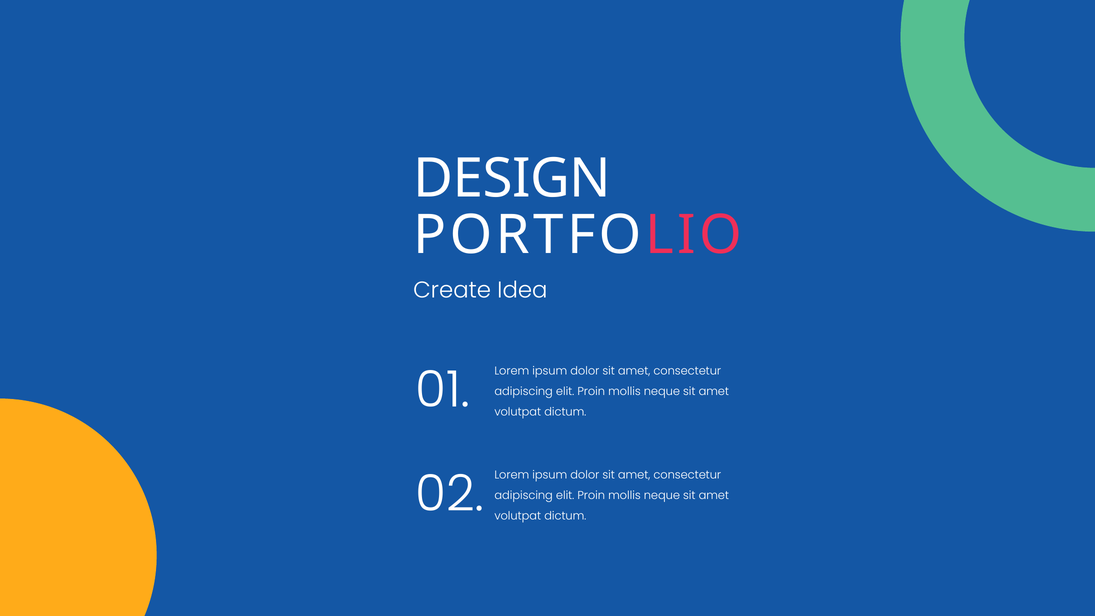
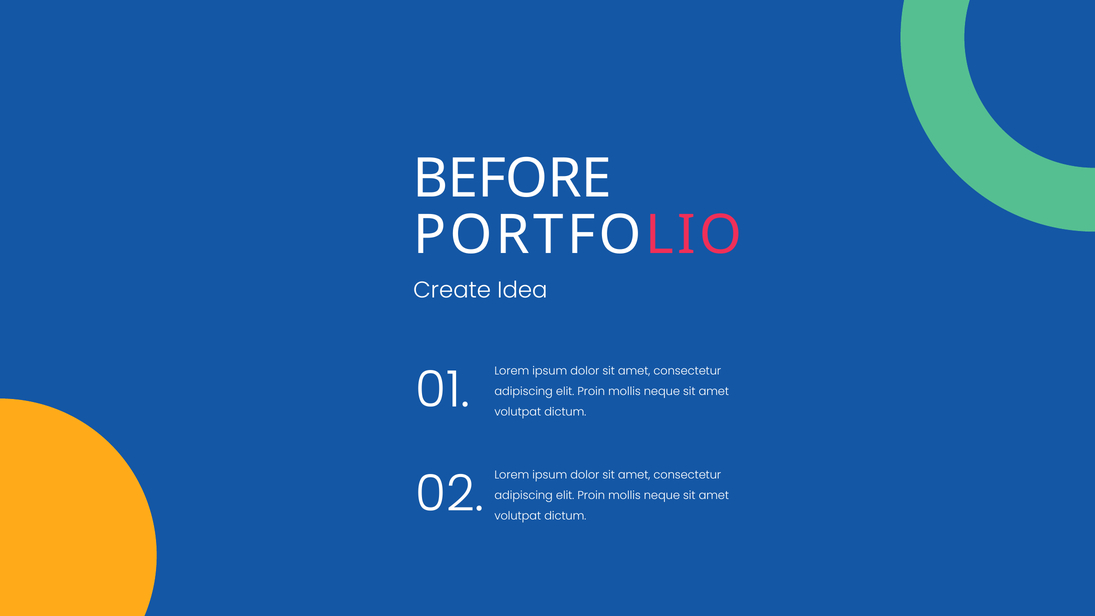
DESIGN: DESIGN -> BEFORE
